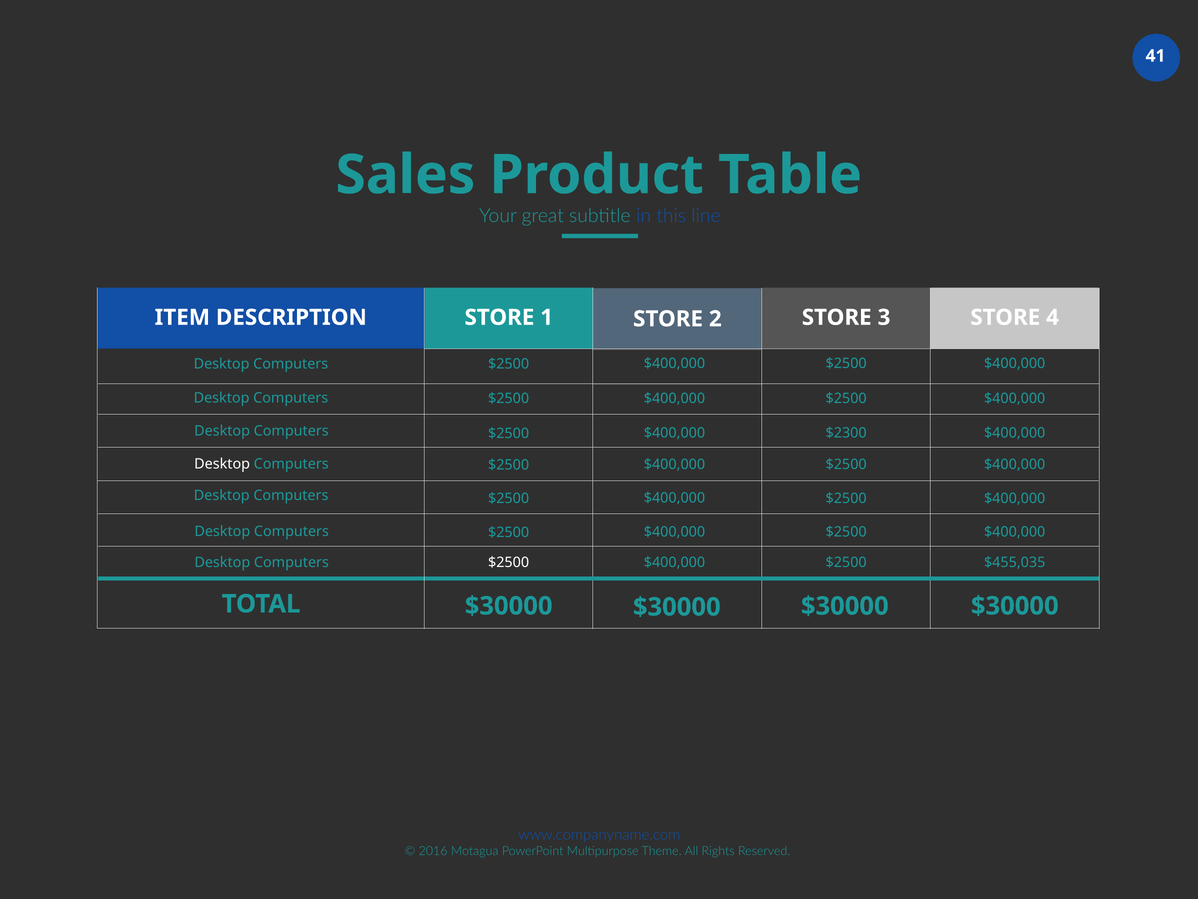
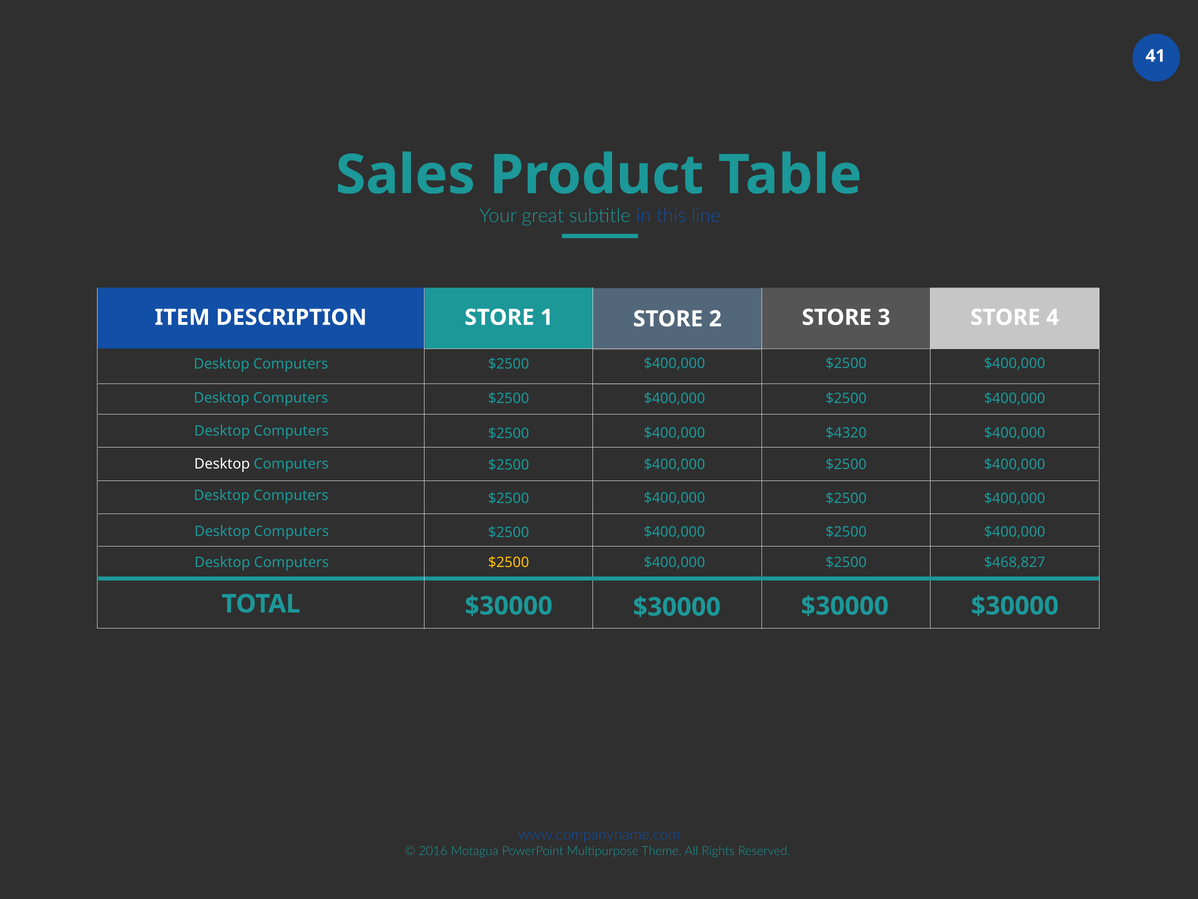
$2300: $2300 -> $4320
$455,035: $455,035 -> $468,827
$2500 at (509, 562) colour: white -> yellow
